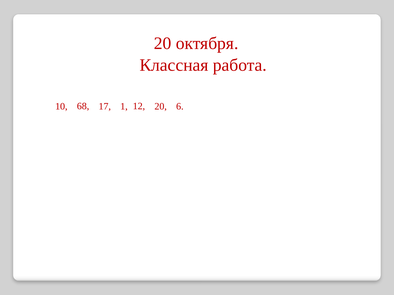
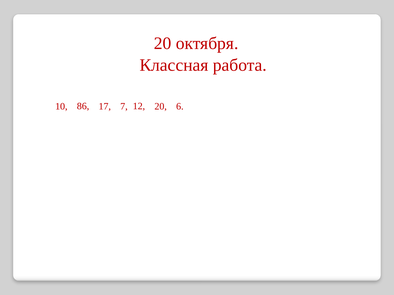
68: 68 -> 86
1: 1 -> 7
